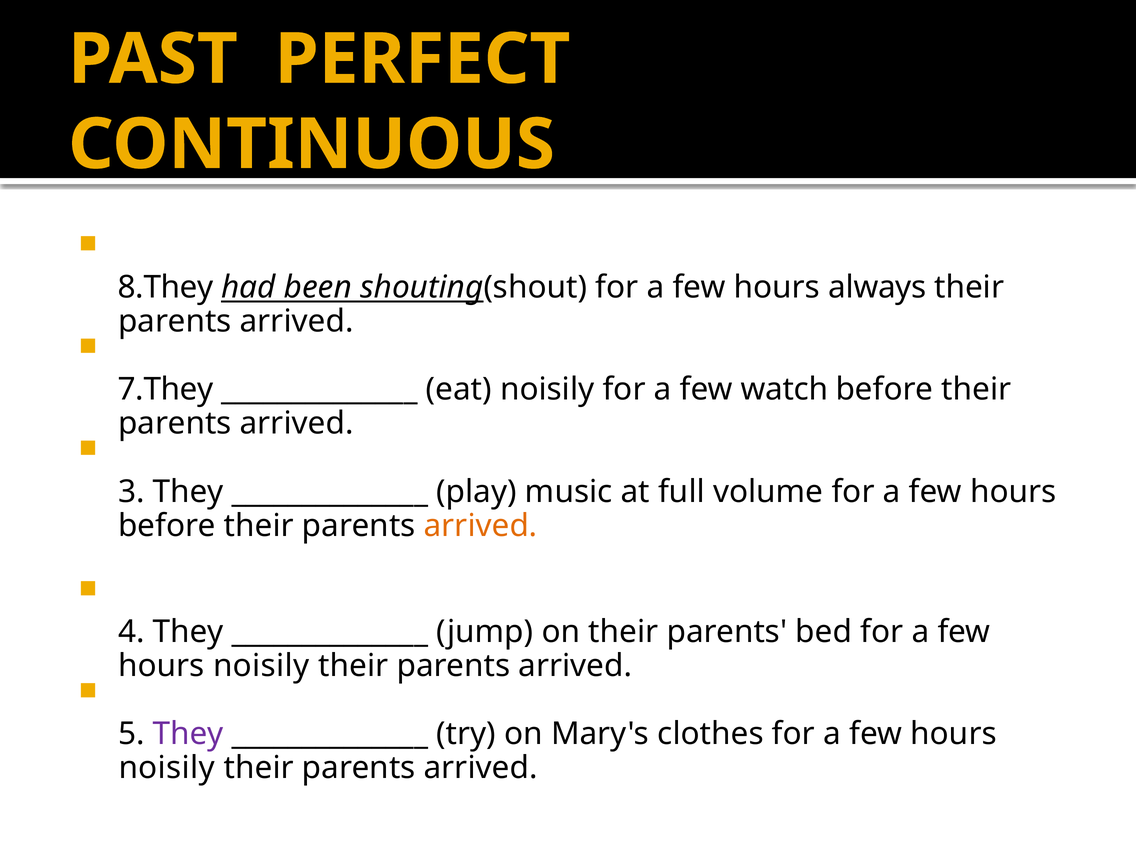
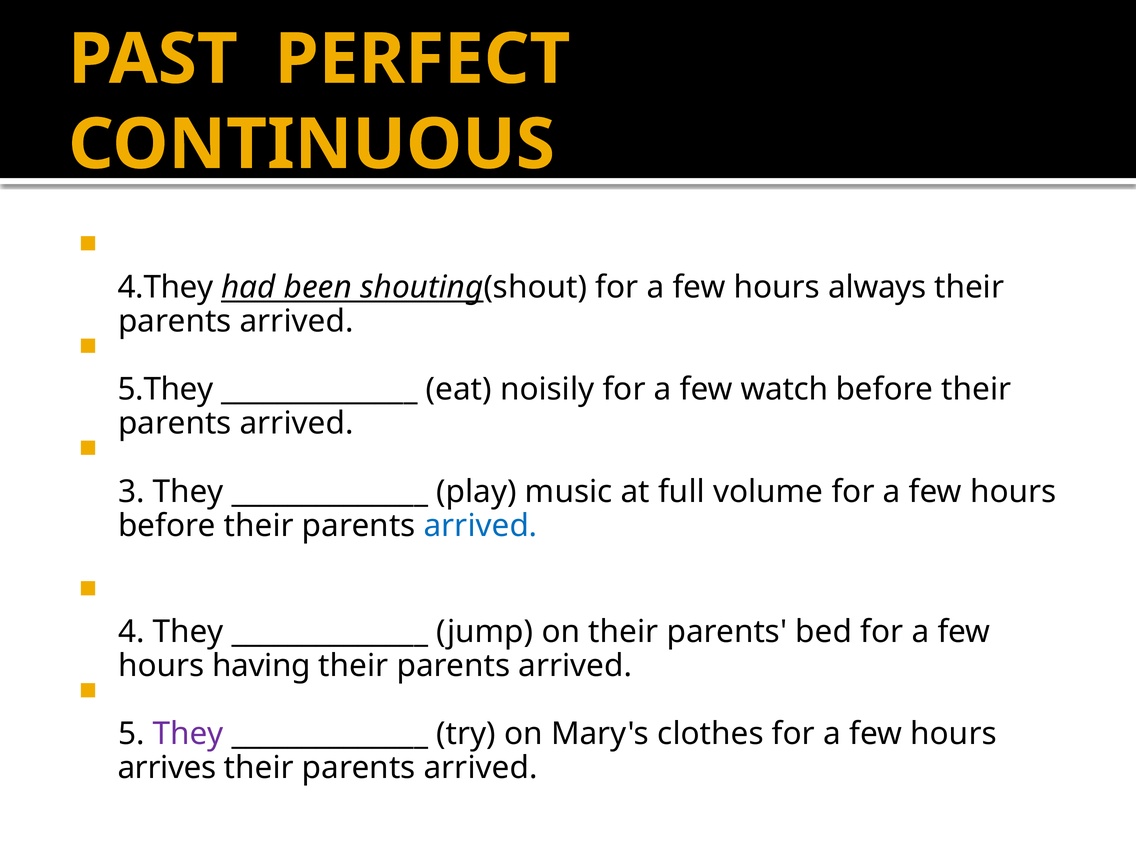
8.They: 8.They -> 4.They
7.They: 7.They -> 5.They
arrived at (481, 526) colour: orange -> blue
noisily at (261, 666): noisily -> having
noisily at (167, 768): noisily -> arrives
